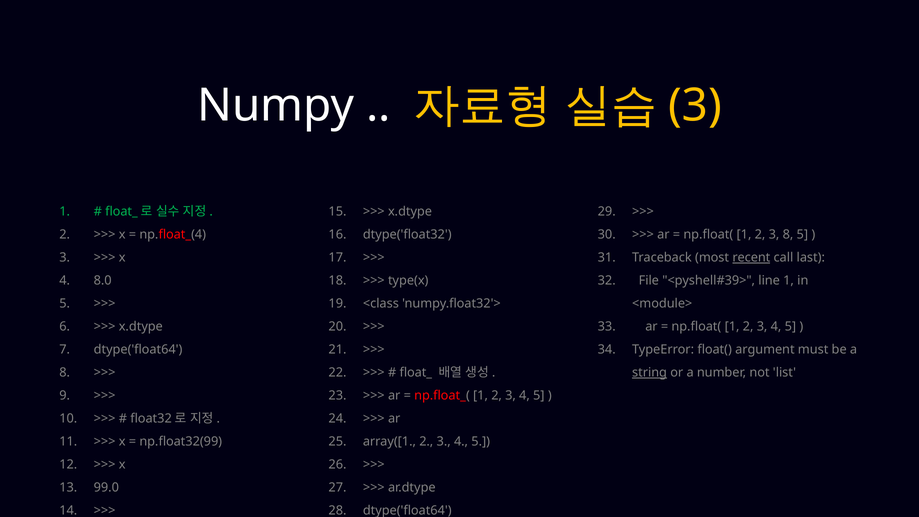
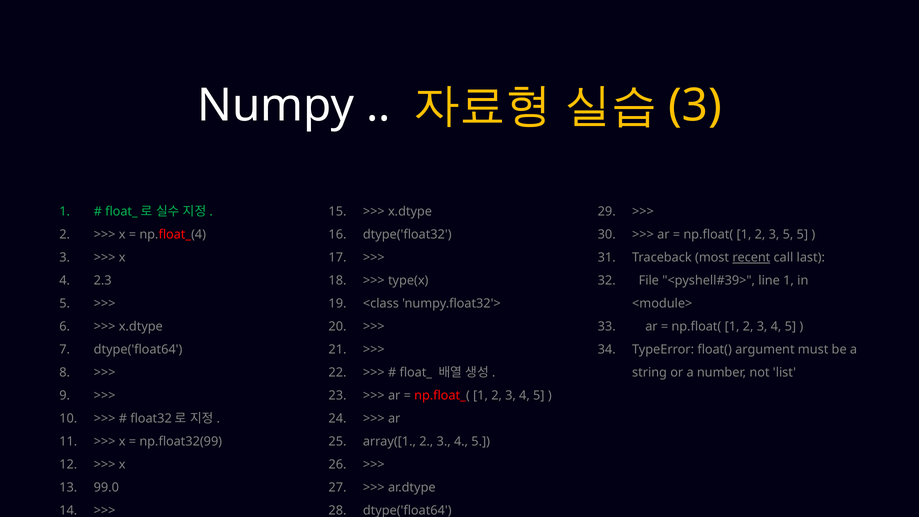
3 8: 8 -> 5
8.0: 8.0 -> 2.3
string underline: present -> none
